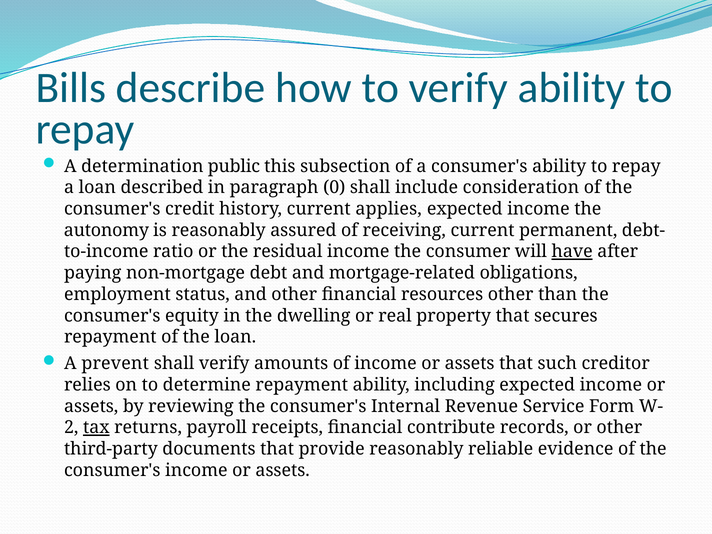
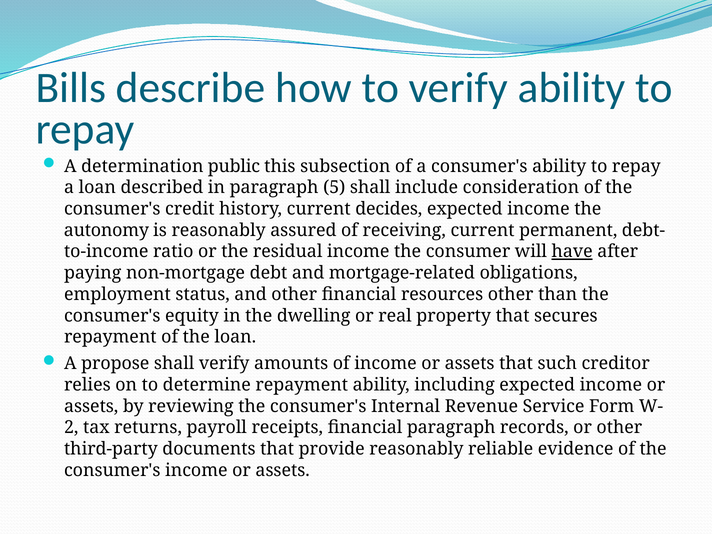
0: 0 -> 5
applies: applies -> decides
prevent: prevent -> propose
tax underline: present -> none
financial contribute: contribute -> paragraph
